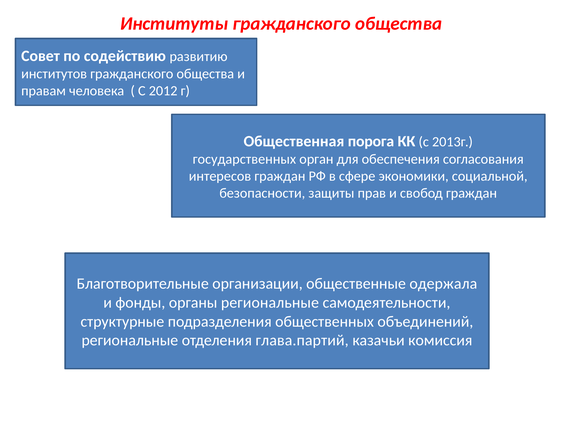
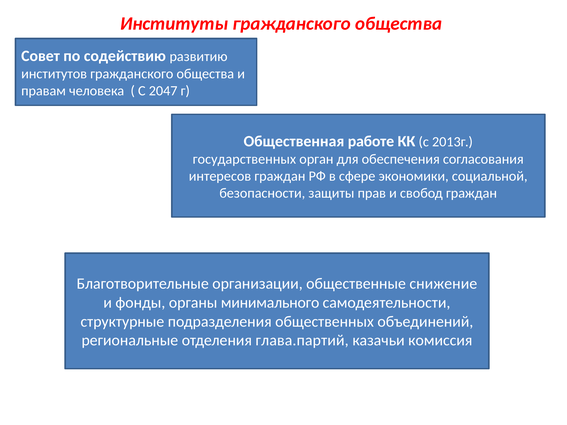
2012: 2012 -> 2047
порога: порога -> работе
одержала: одержала -> снижение
органы региональные: региональные -> минимального
